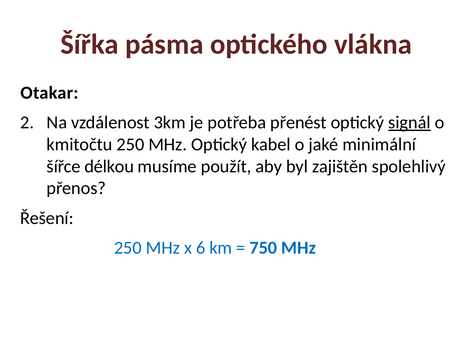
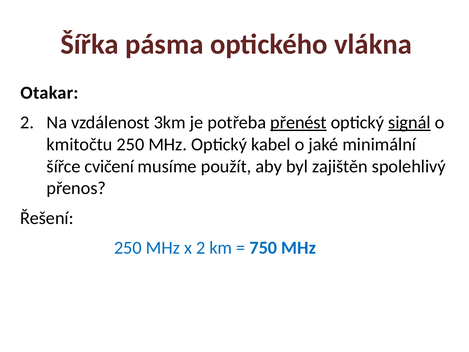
přenést underline: none -> present
délkou: délkou -> cvičení
x 6: 6 -> 2
